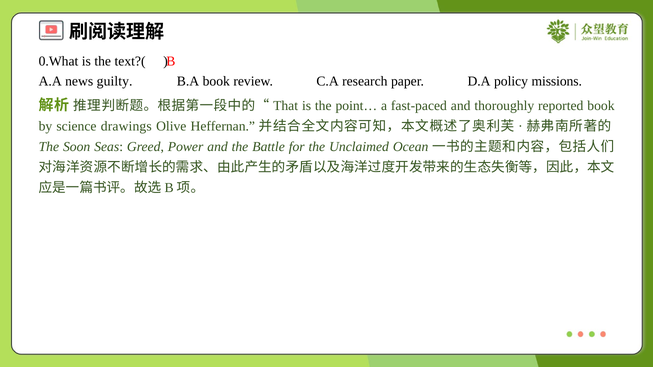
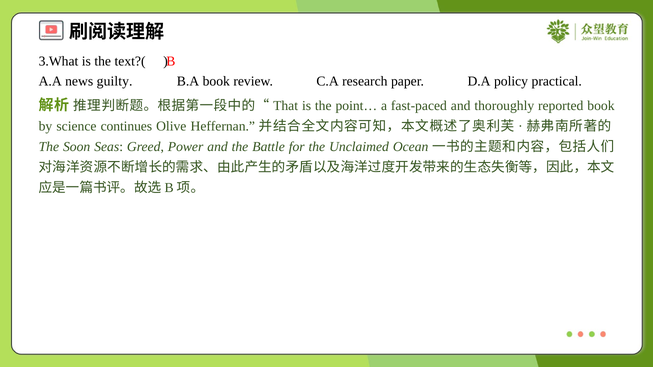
0.What: 0.What -> 3.What
missions: missions -> practical
drawings: drawings -> continues
